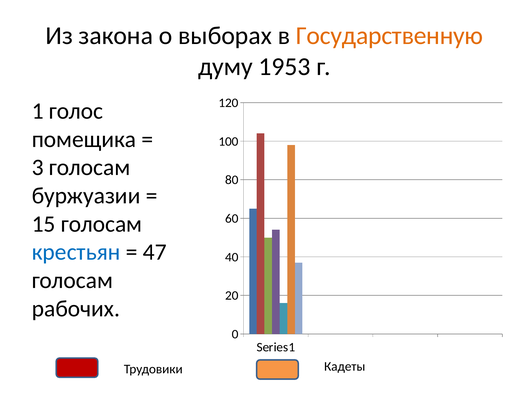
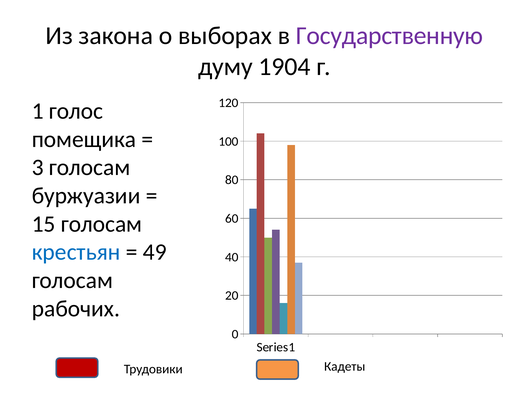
Государственную colour: orange -> purple
1953: 1953 -> 1904
47: 47 -> 49
